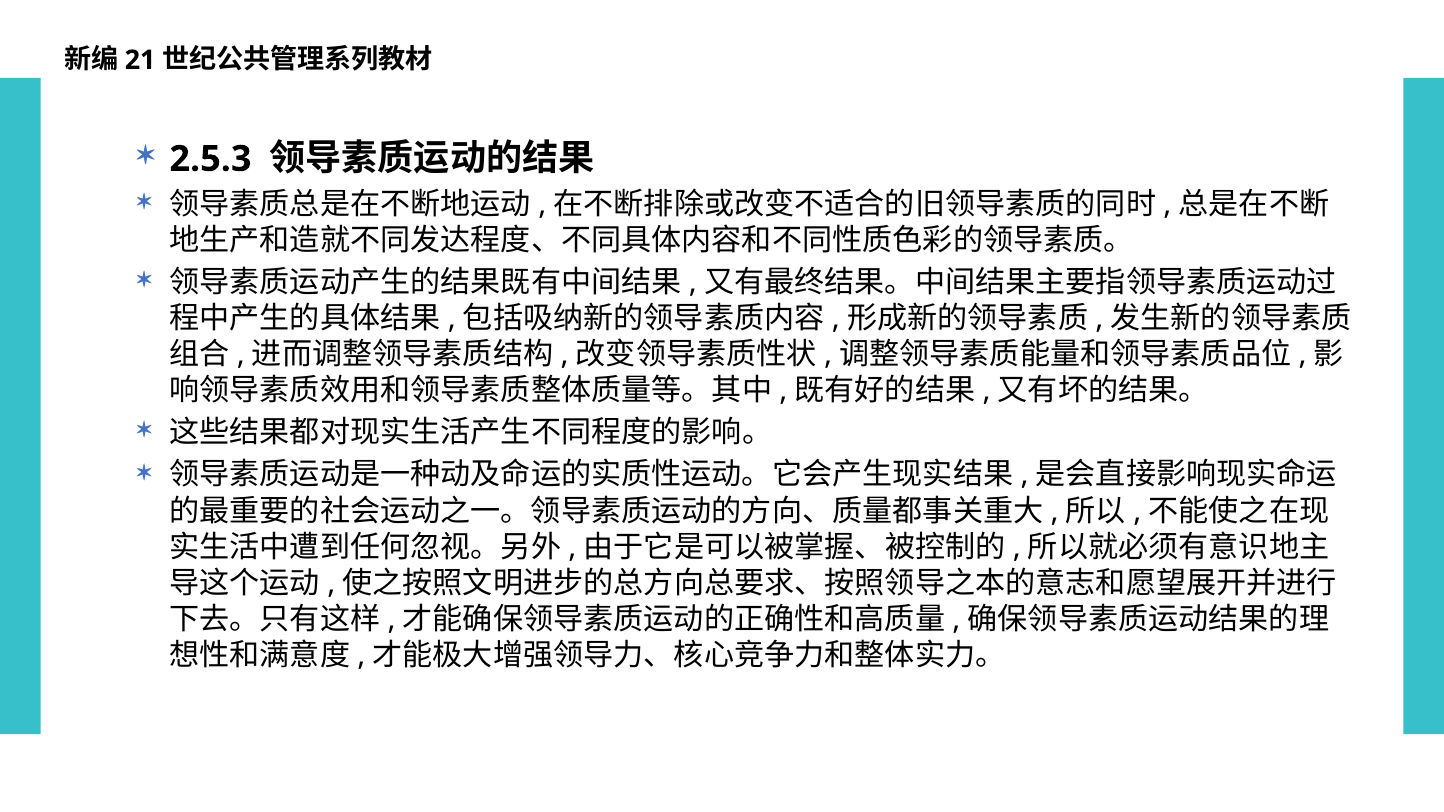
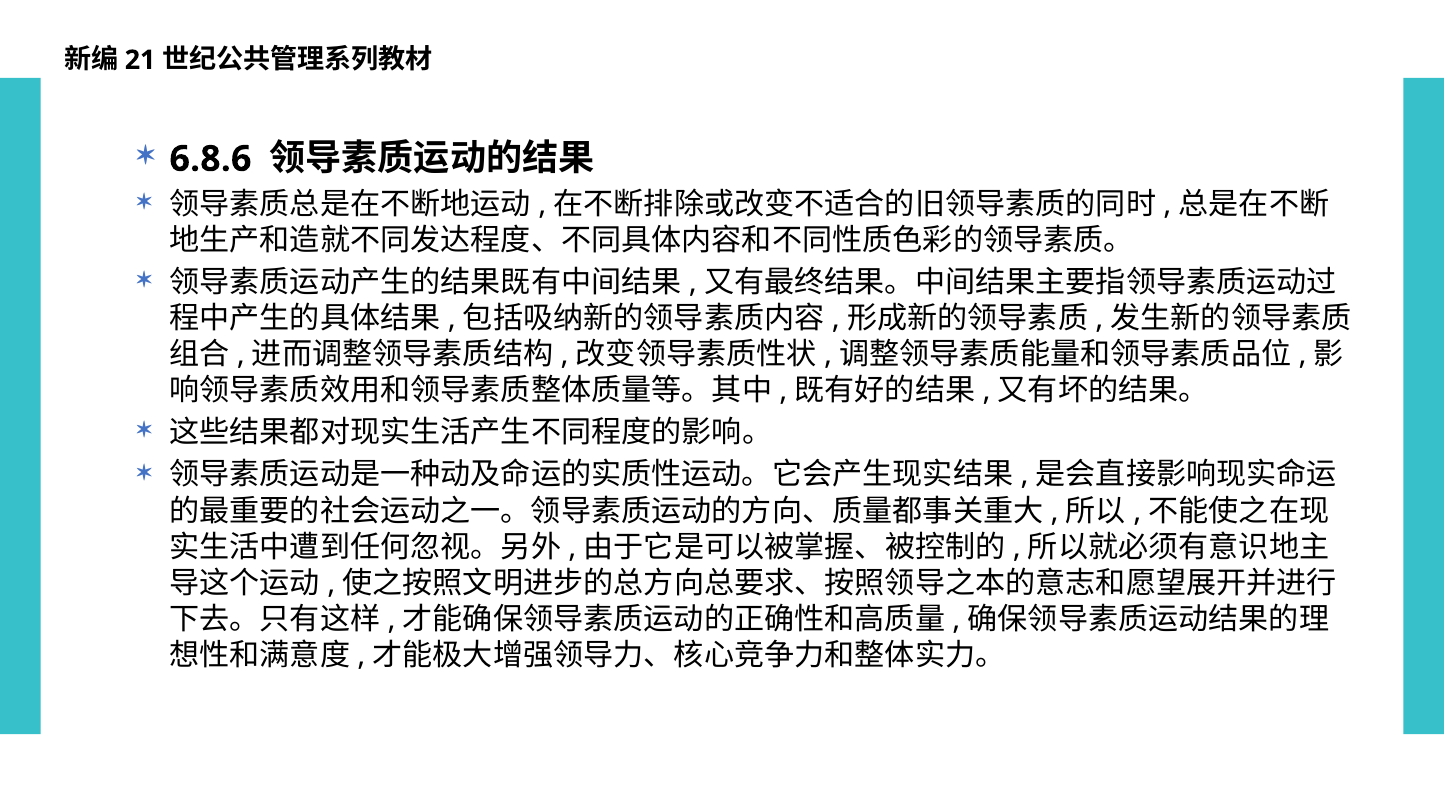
2.5.3: 2.5.3 -> 6.8.6
